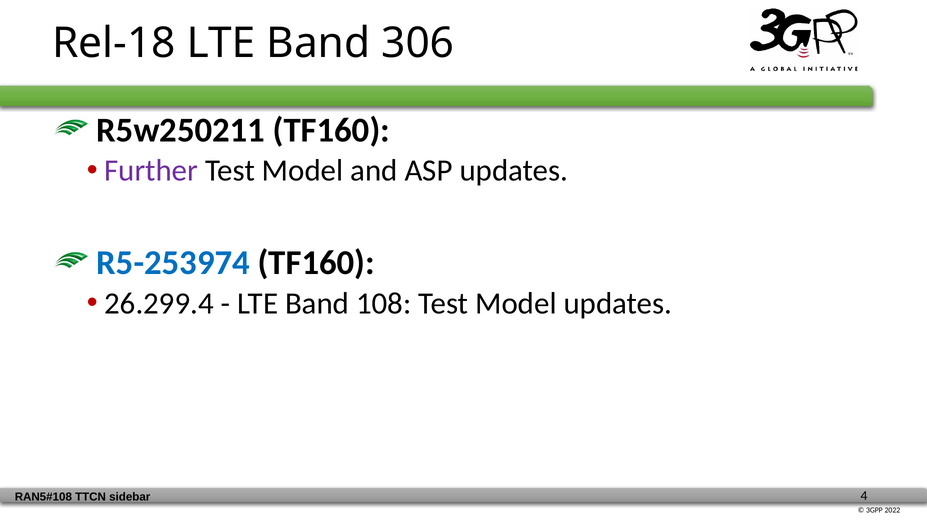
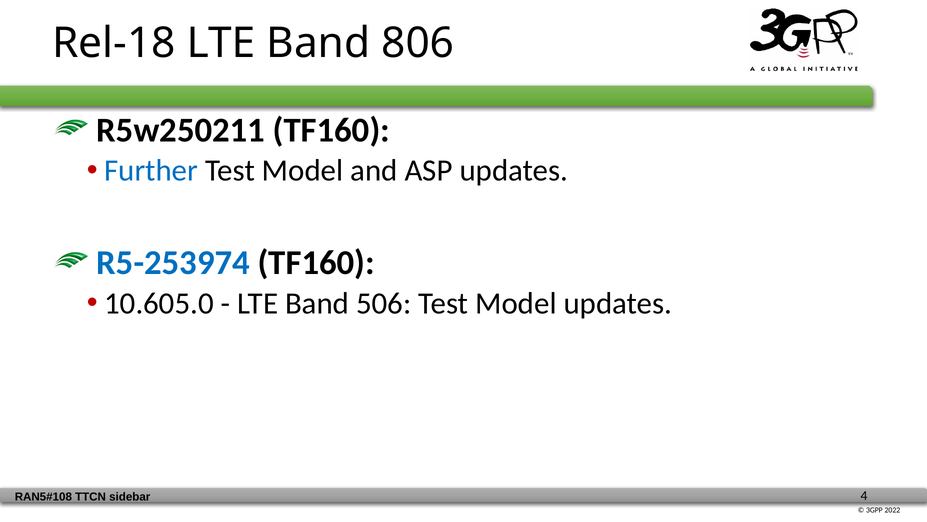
306: 306 -> 806
Further colour: purple -> blue
26.299.4: 26.299.4 -> 10.605.0
108: 108 -> 506
